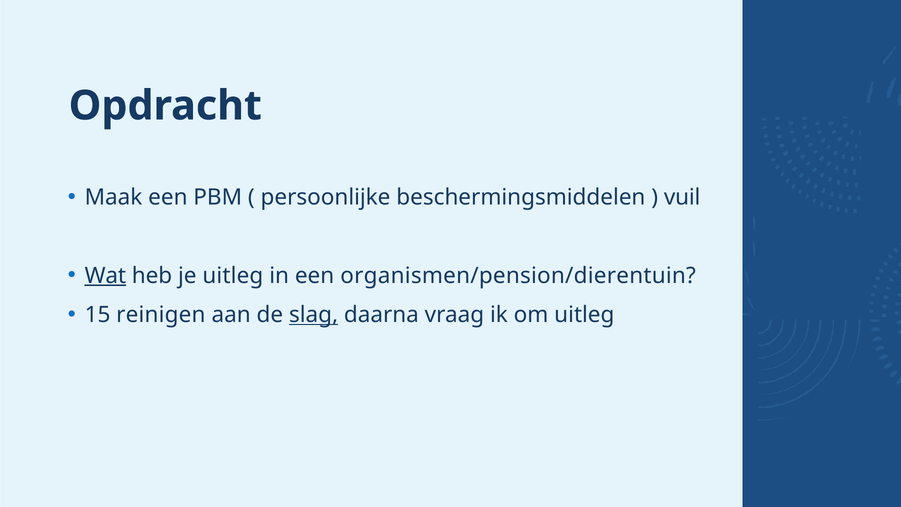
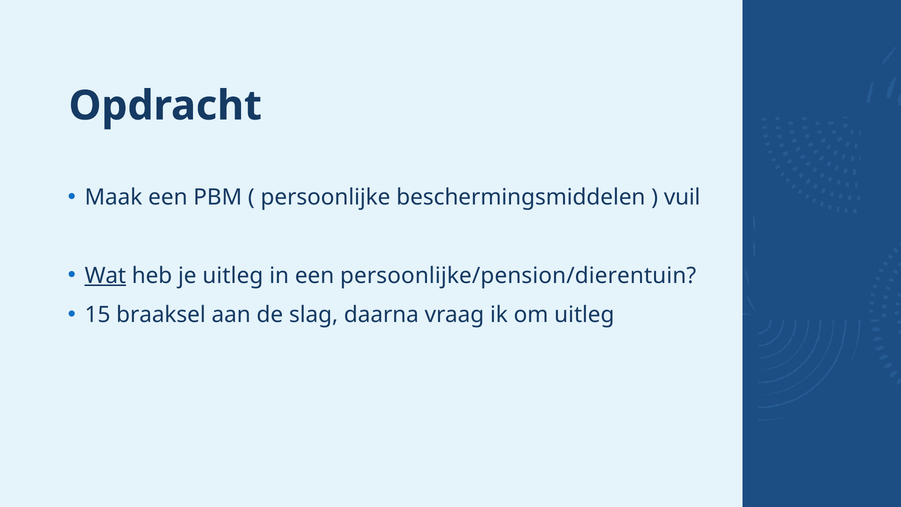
organismen/pension/dierentuin: organismen/pension/dierentuin -> persoonlijke/pension/dierentuin
reinigen: reinigen -> braaksel
slag underline: present -> none
